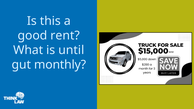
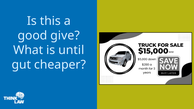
rent: rent -> give
monthly: monthly -> cheaper
